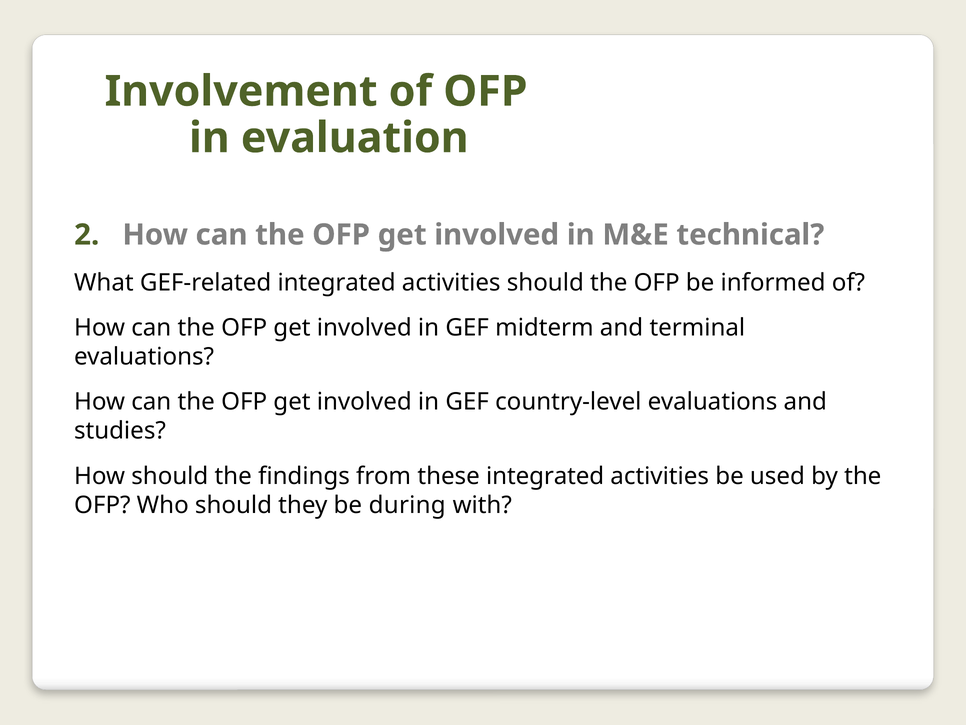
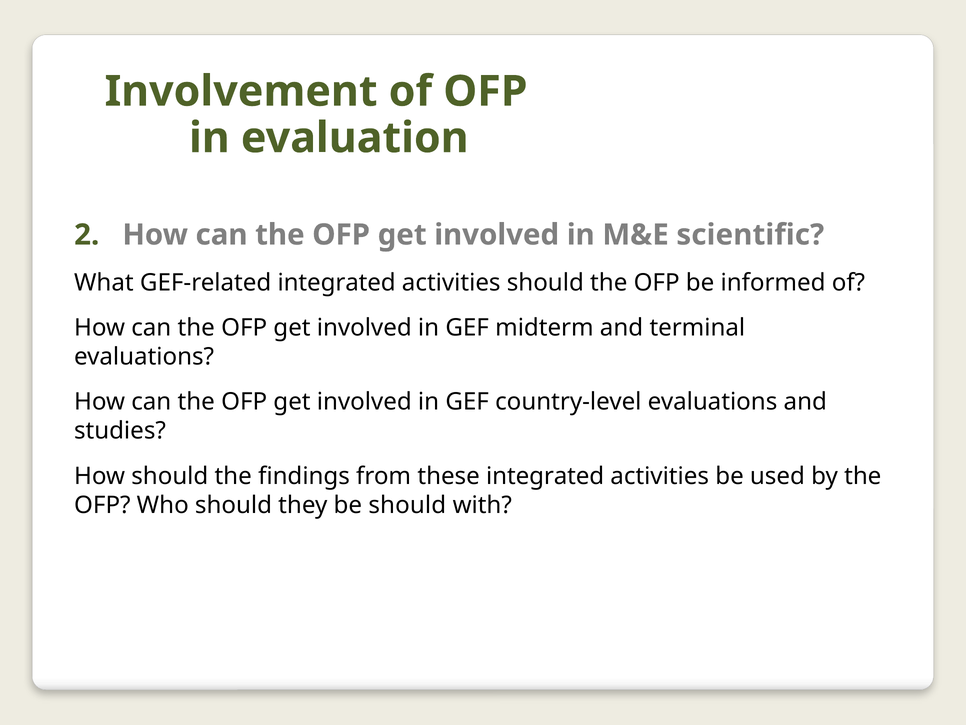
technical: technical -> scientific
be during: during -> should
